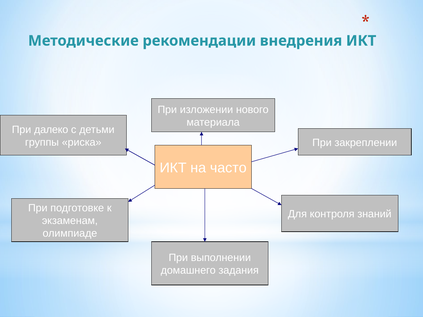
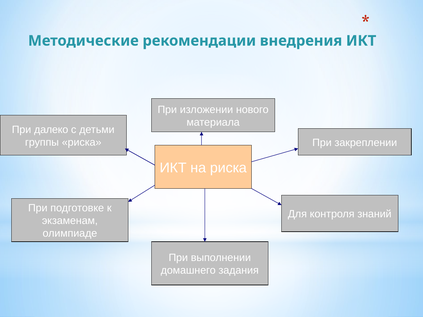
на часто: часто -> риска
